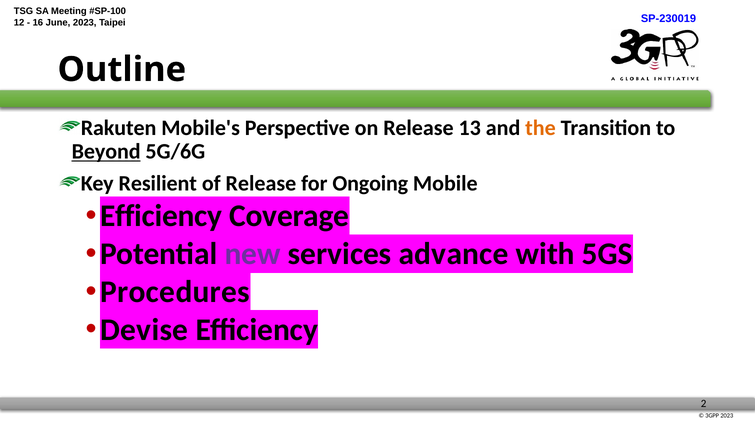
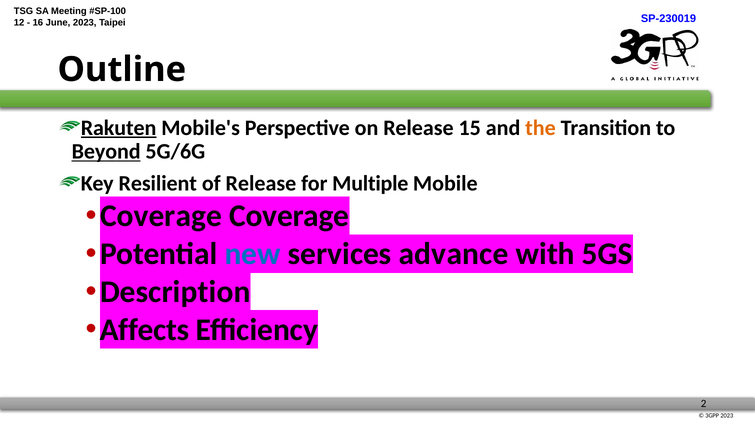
Rakuten underline: none -> present
13: 13 -> 15
Ongoing: Ongoing -> Multiple
Efficiency at (161, 216): Efficiency -> Coverage
new colour: purple -> blue
Procedures: Procedures -> Description
Devise: Devise -> Affects
